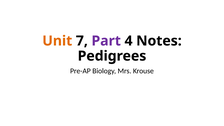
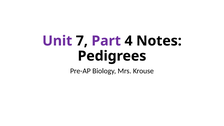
Unit colour: orange -> purple
